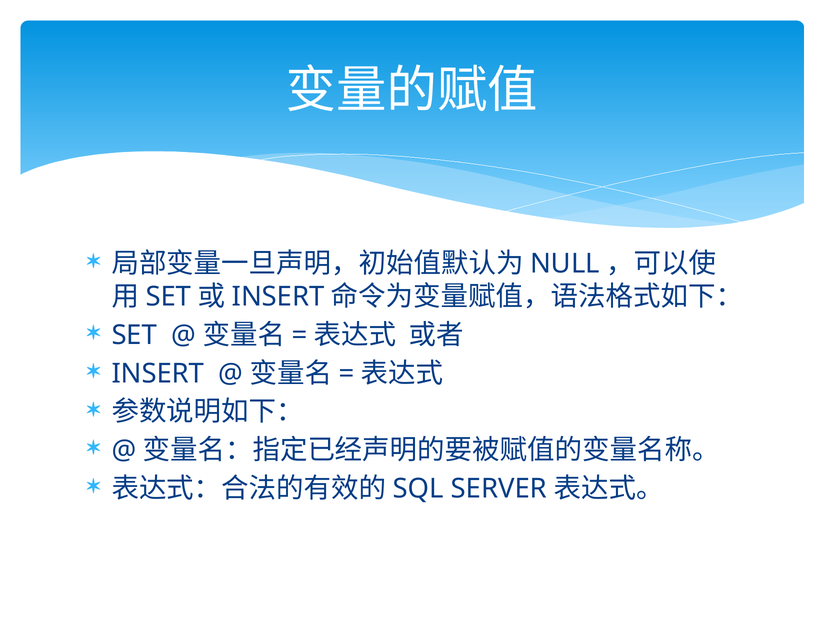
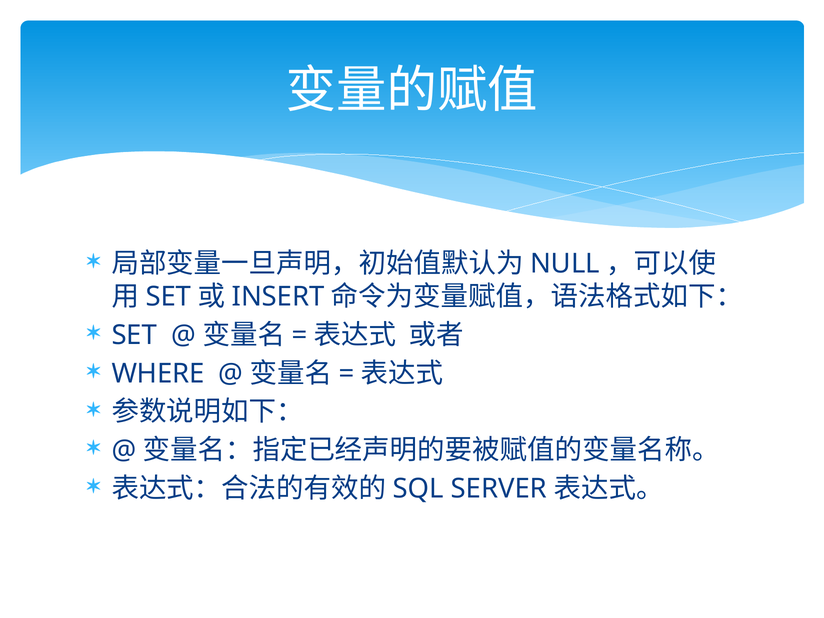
INSERT at (158, 373): INSERT -> WHERE
